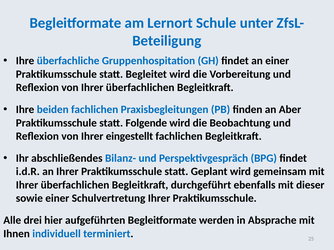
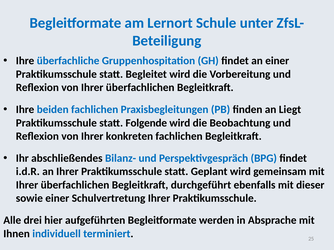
Aber: Aber -> Liegt
eingestellt: eingestellt -> konkreten
